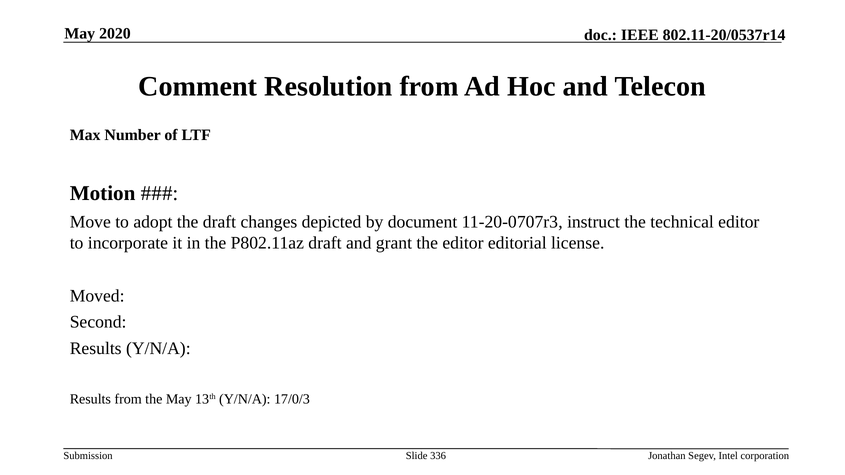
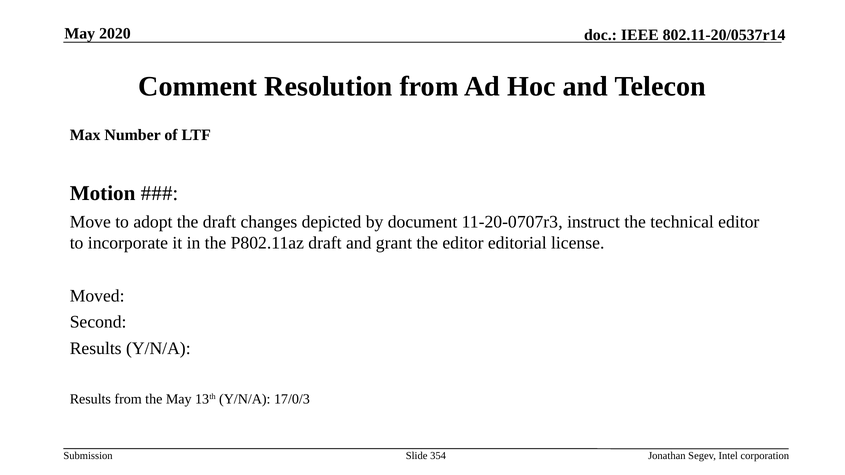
336: 336 -> 354
